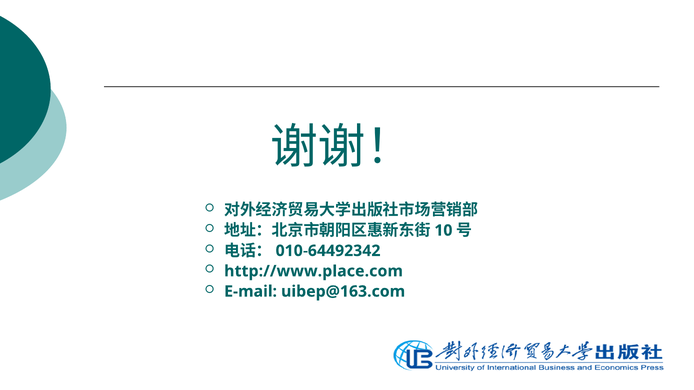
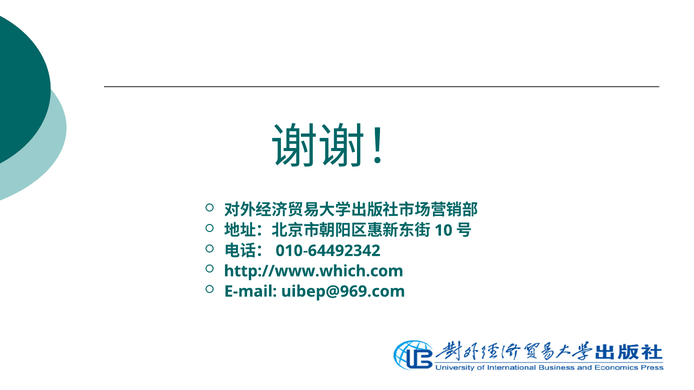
http://www.place.com: http://www.place.com -> http://www.which.com
uibep@163.com: uibep@163.com -> uibep@969.com
